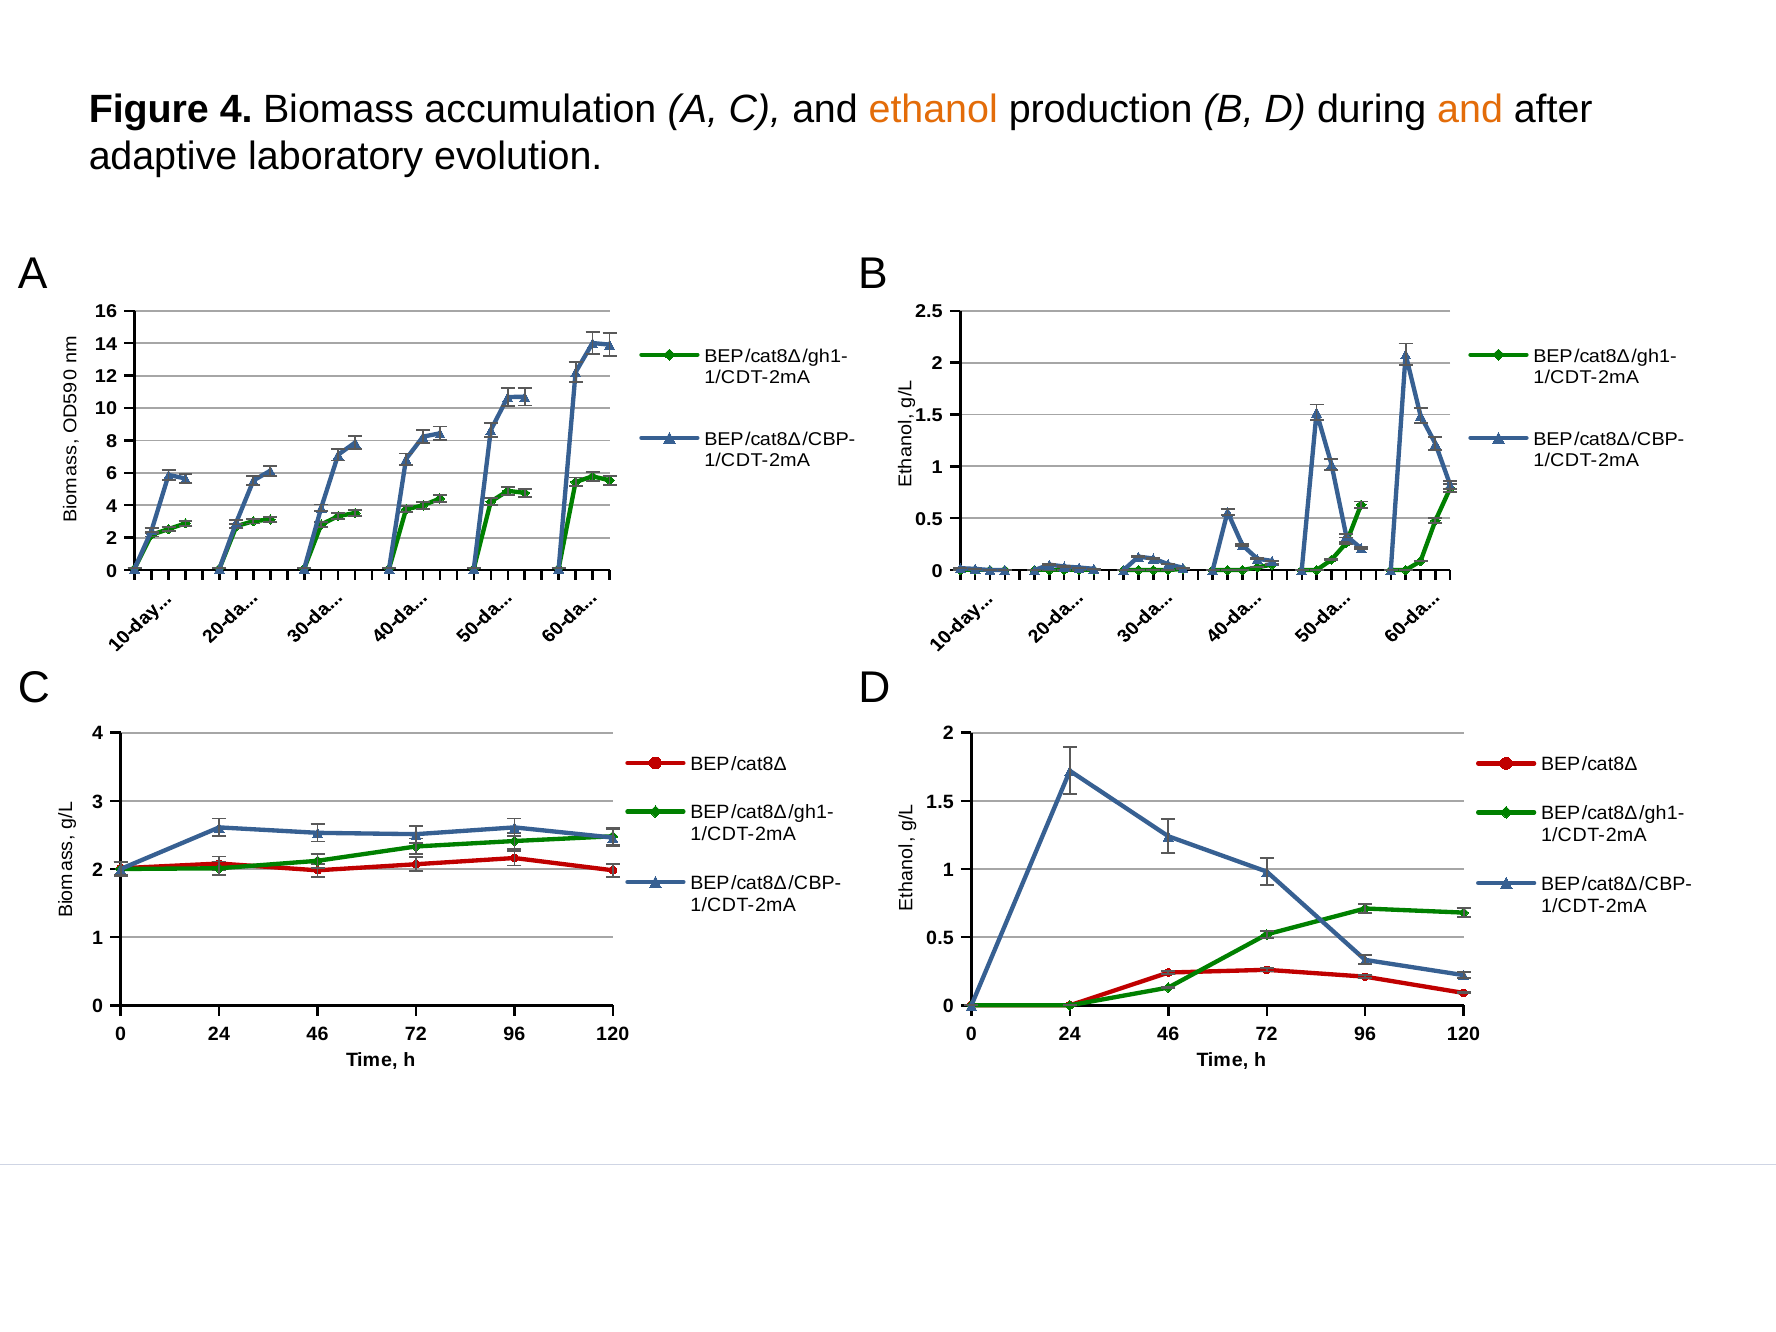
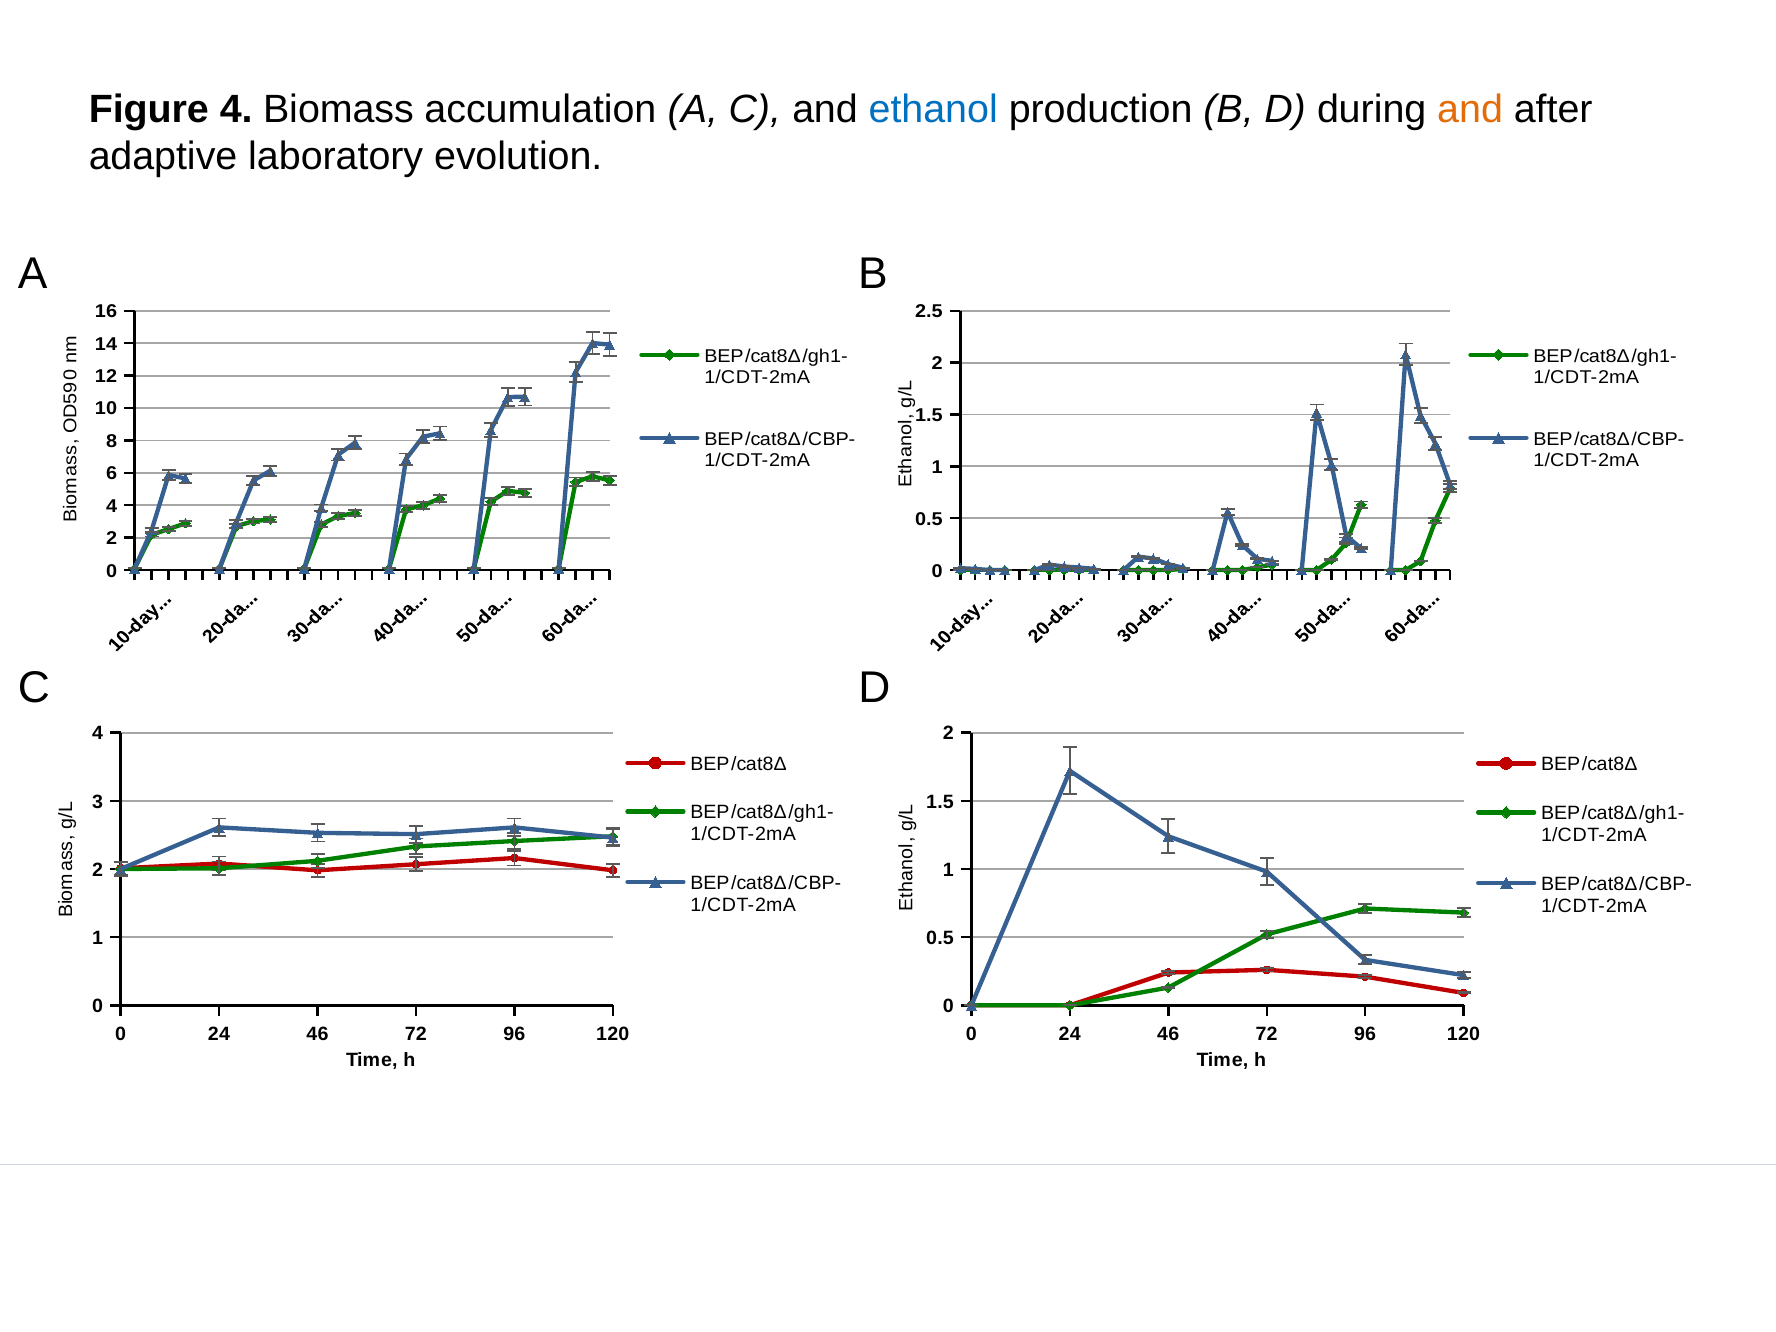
ethanol colour: orange -> blue
